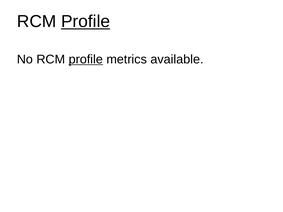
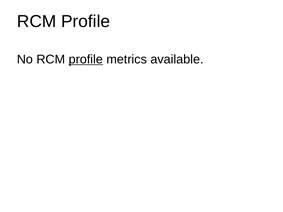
Profile at (86, 21) underline: present -> none
